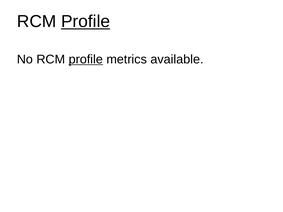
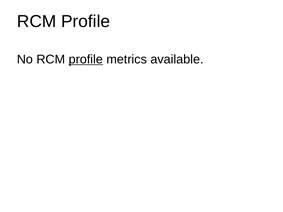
Profile at (86, 21) underline: present -> none
